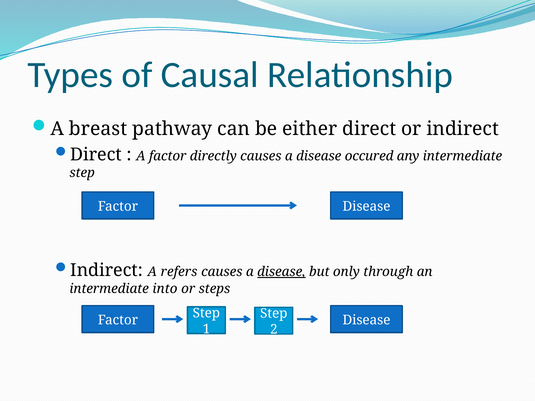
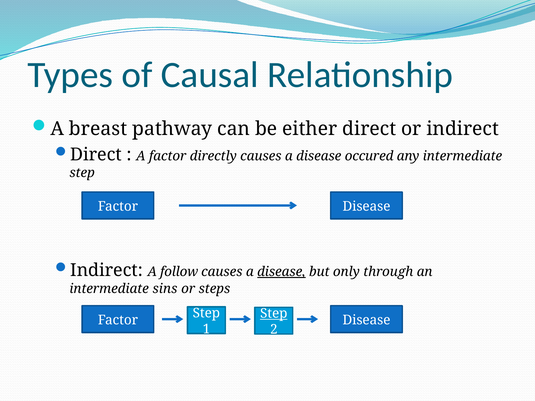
refers: refers -> follow
into: into -> sins
Step at (274, 314) underline: none -> present
